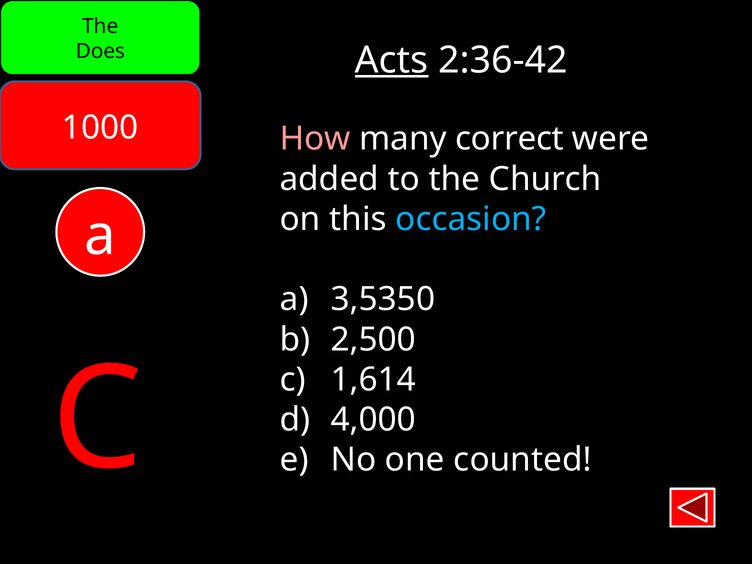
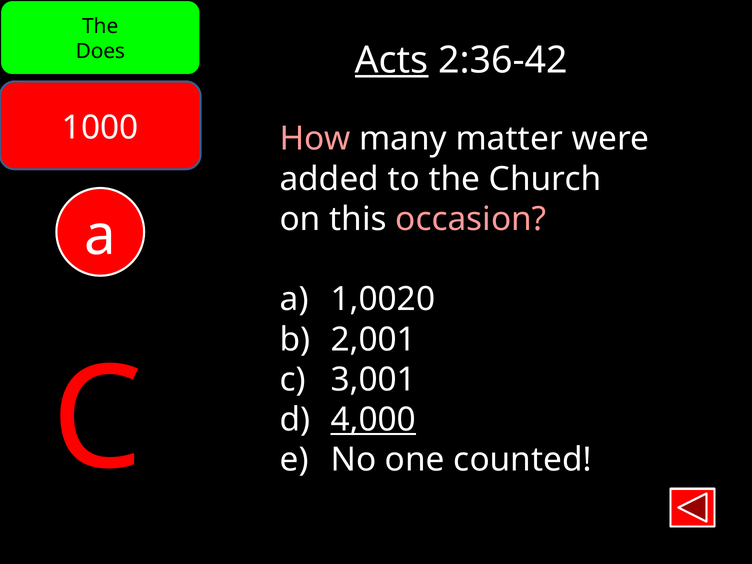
correct: correct -> matter
occasion colour: light blue -> pink
3,5350: 3,5350 -> 1,0020
2,500: 2,500 -> 2,001
1,614: 1,614 -> 3,001
4,000 underline: none -> present
